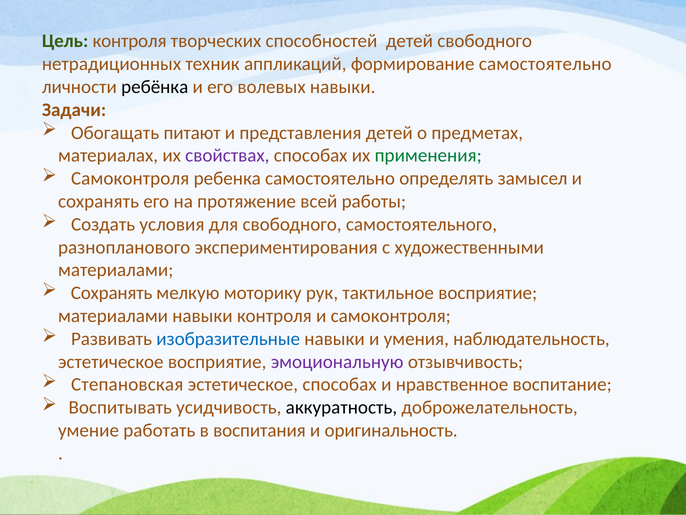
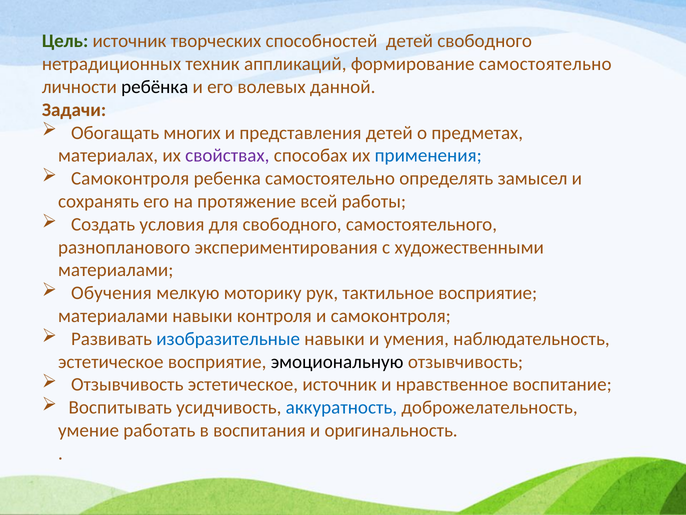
Цель контроля: контроля -> источник
волевых навыки: навыки -> данной
питают: питают -> многих
применения colour: green -> blue
Сохранять at (112, 293): Сохранять -> Обучения
эмоциональную colour: purple -> black
Степановская at (127, 384): Степановская -> Отзывчивость
эстетическое способах: способах -> источник
аккуратность colour: black -> blue
